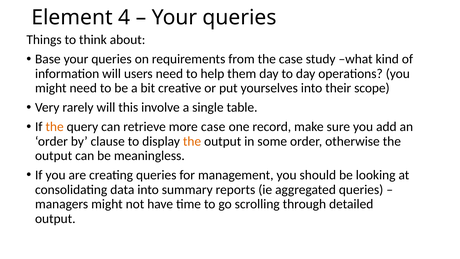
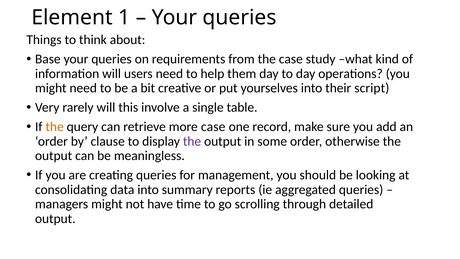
4: 4 -> 1
scope: scope -> script
the at (192, 141) colour: orange -> purple
